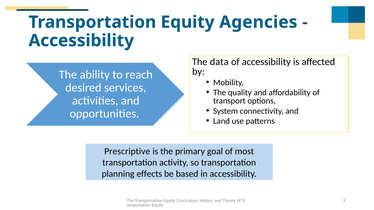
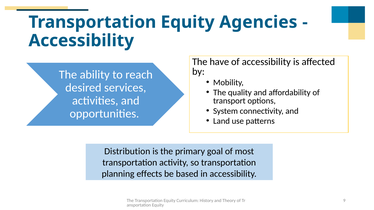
data: data -> have
Prescriptive: Prescriptive -> Distribution
